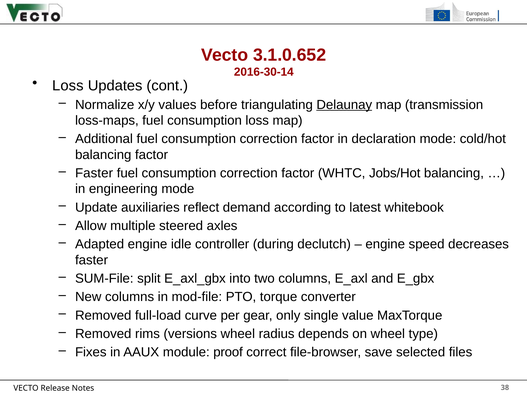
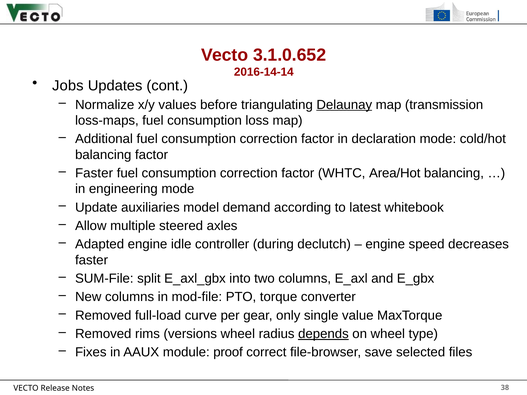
2016-30-14: 2016-30-14 -> 2016-14-14
Loss at (68, 86): Loss -> Jobs
Jobs/Hot: Jobs/Hot -> Area/Hot
reflect: reflect -> model
depends underline: none -> present
